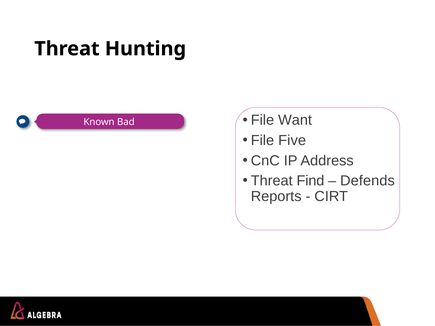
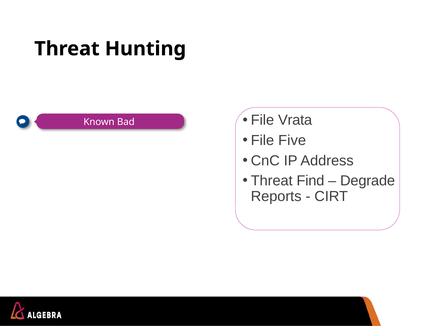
Want: Want -> Vrata
Defends: Defends -> Degrade
